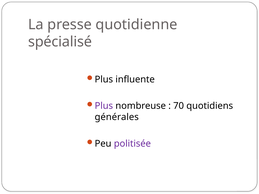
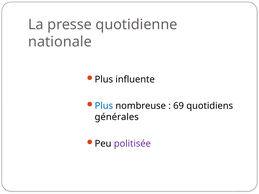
spécialisé: spécialisé -> nationale
Plus at (104, 106) colour: purple -> blue
70: 70 -> 69
